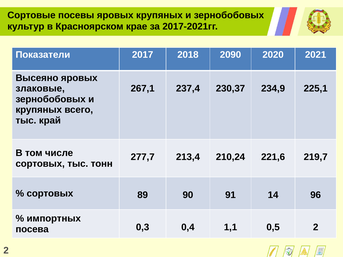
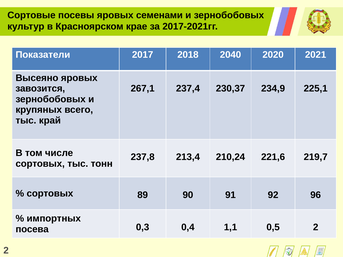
яровых крупяных: крупяных -> семенами
2090: 2090 -> 2040
злаковые: злаковые -> завозится
277,7: 277,7 -> 237,8
14: 14 -> 92
